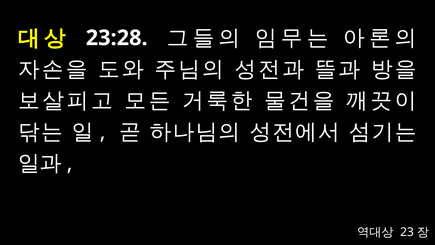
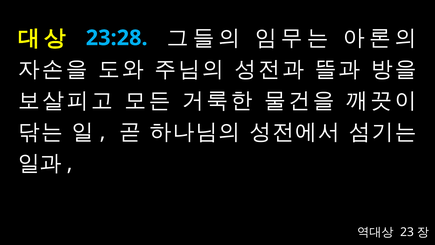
23:28 colour: white -> light blue
